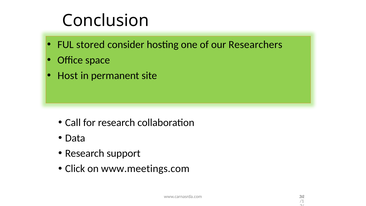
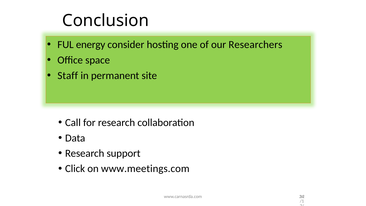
stored: stored -> energy
Host: Host -> Staff
